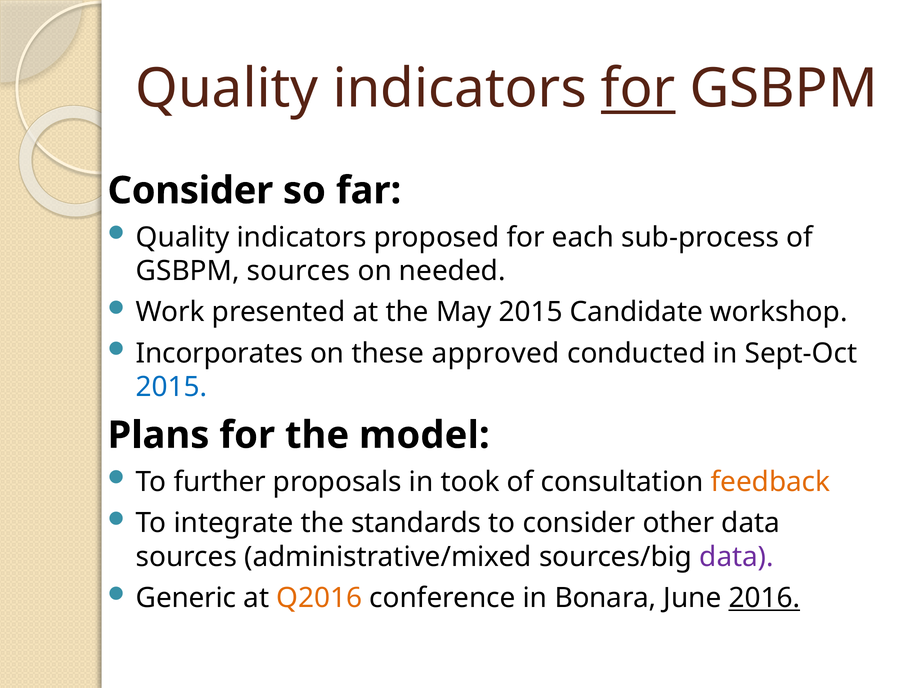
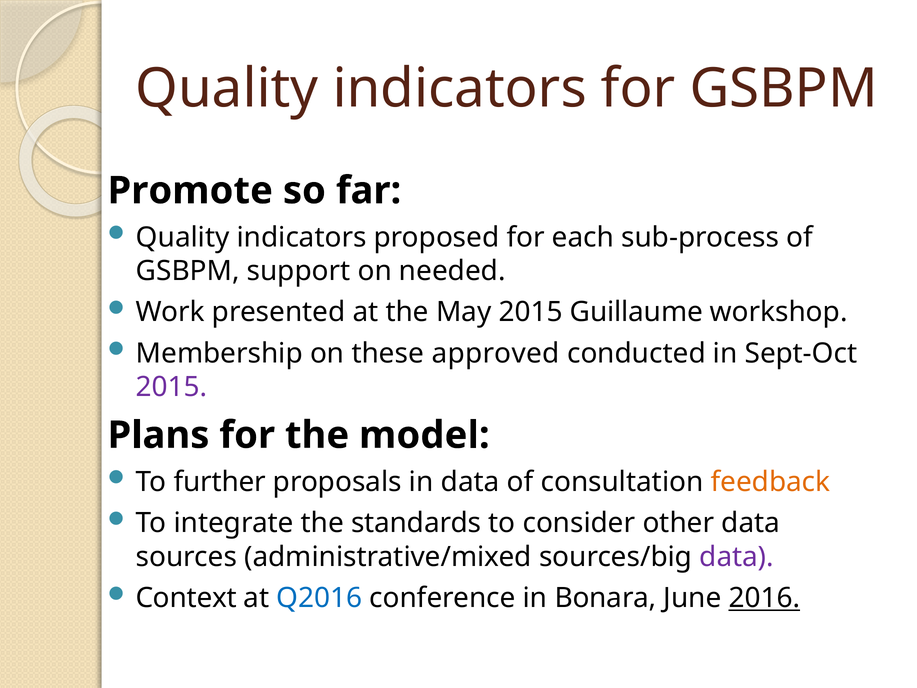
for at (638, 89) underline: present -> none
Consider at (190, 191): Consider -> Promote
GSBPM sources: sources -> support
Candidate: Candidate -> Guillaume
Incorporates: Incorporates -> Membership
2015 at (172, 387) colour: blue -> purple
in took: took -> data
Generic: Generic -> Context
Q2016 colour: orange -> blue
